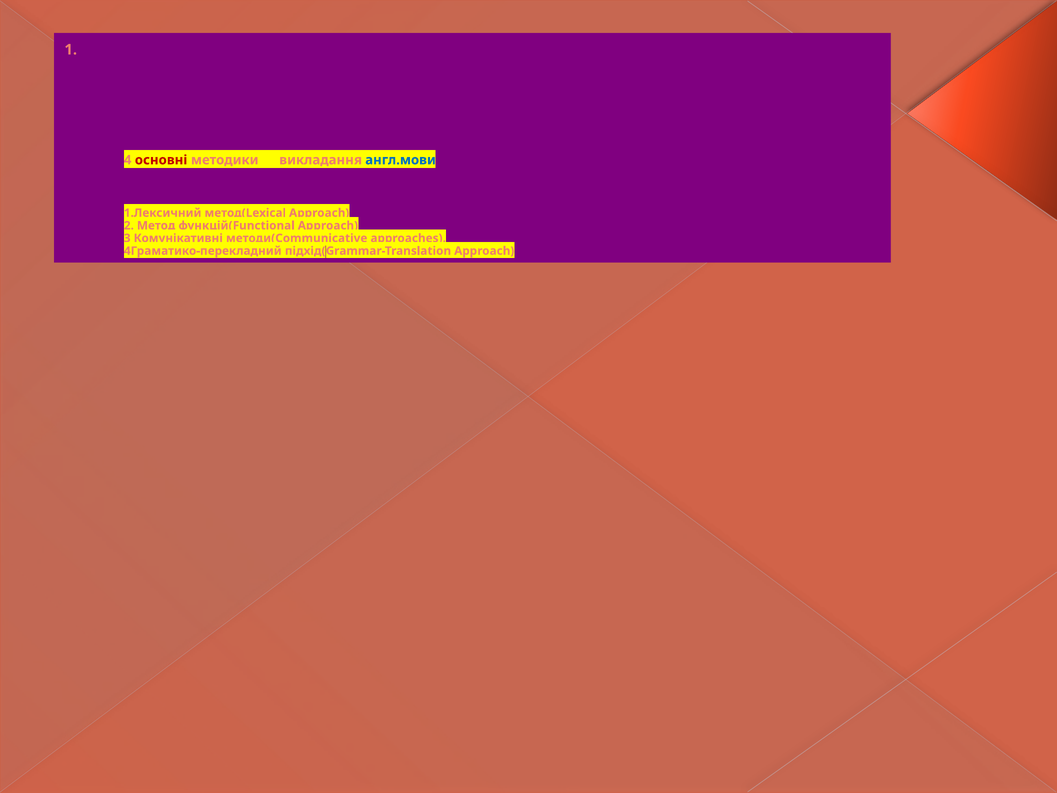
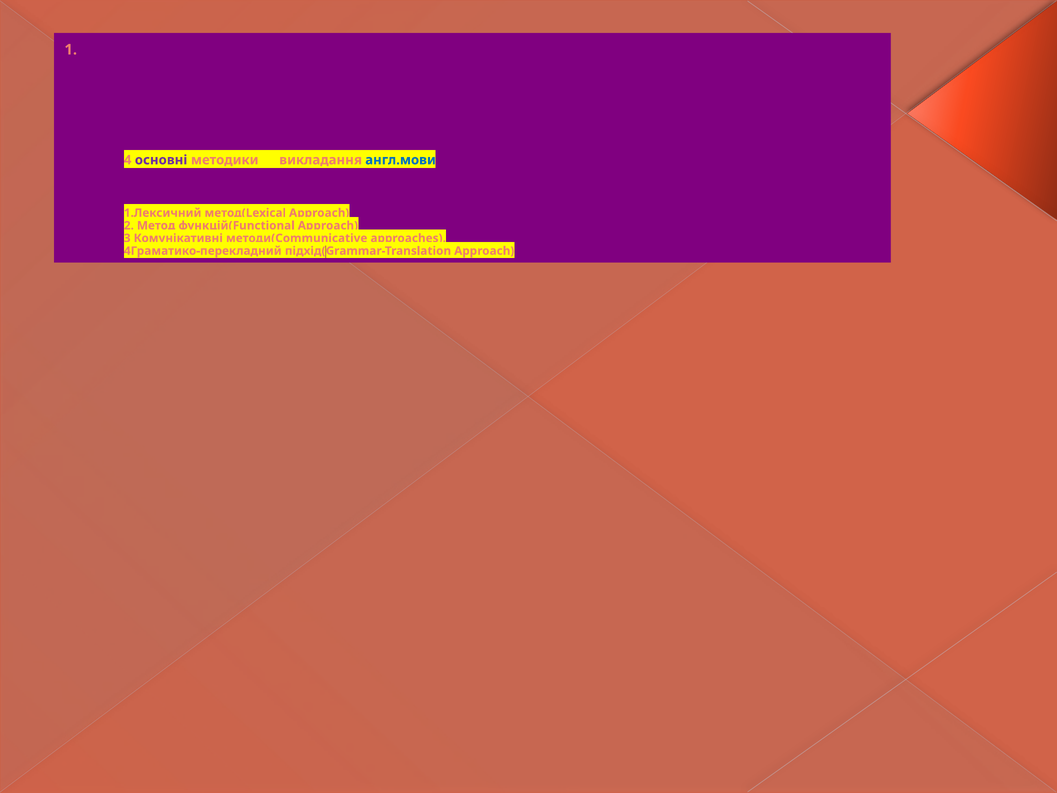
основні colour: red -> purple
